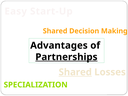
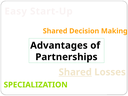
Partnerships underline: present -> none
